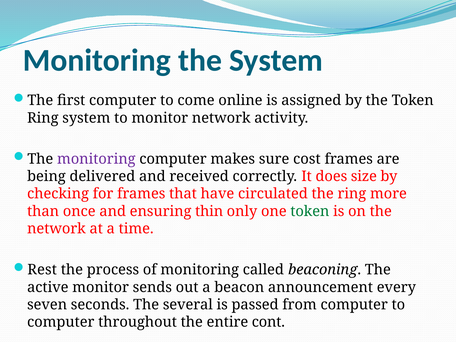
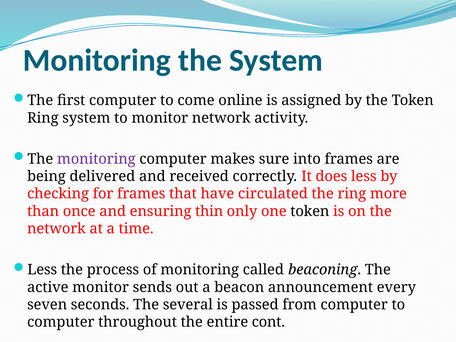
cost: cost -> into
does size: size -> less
token at (310, 211) colour: green -> black
Rest at (42, 270): Rest -> Less
